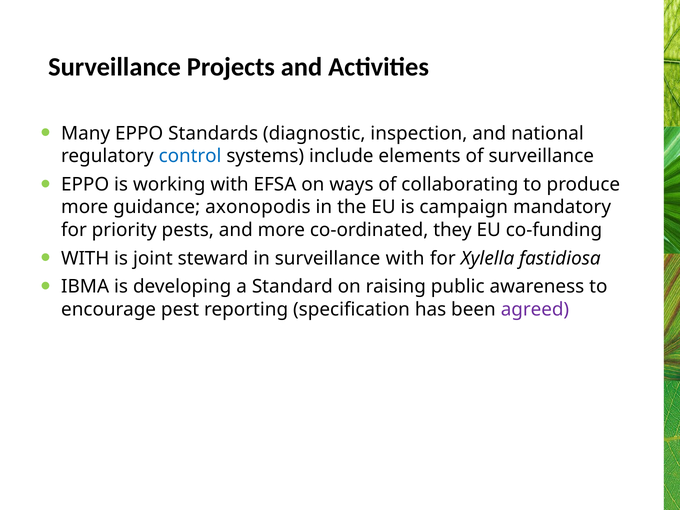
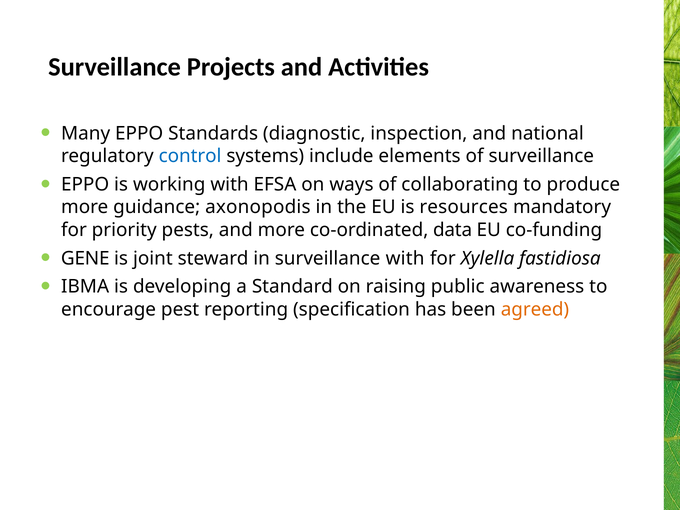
campaign: campaign -> resources
they: they -> data
WITH at (85, 258): WITH -> GENE
agreed colour: purple -> orange
